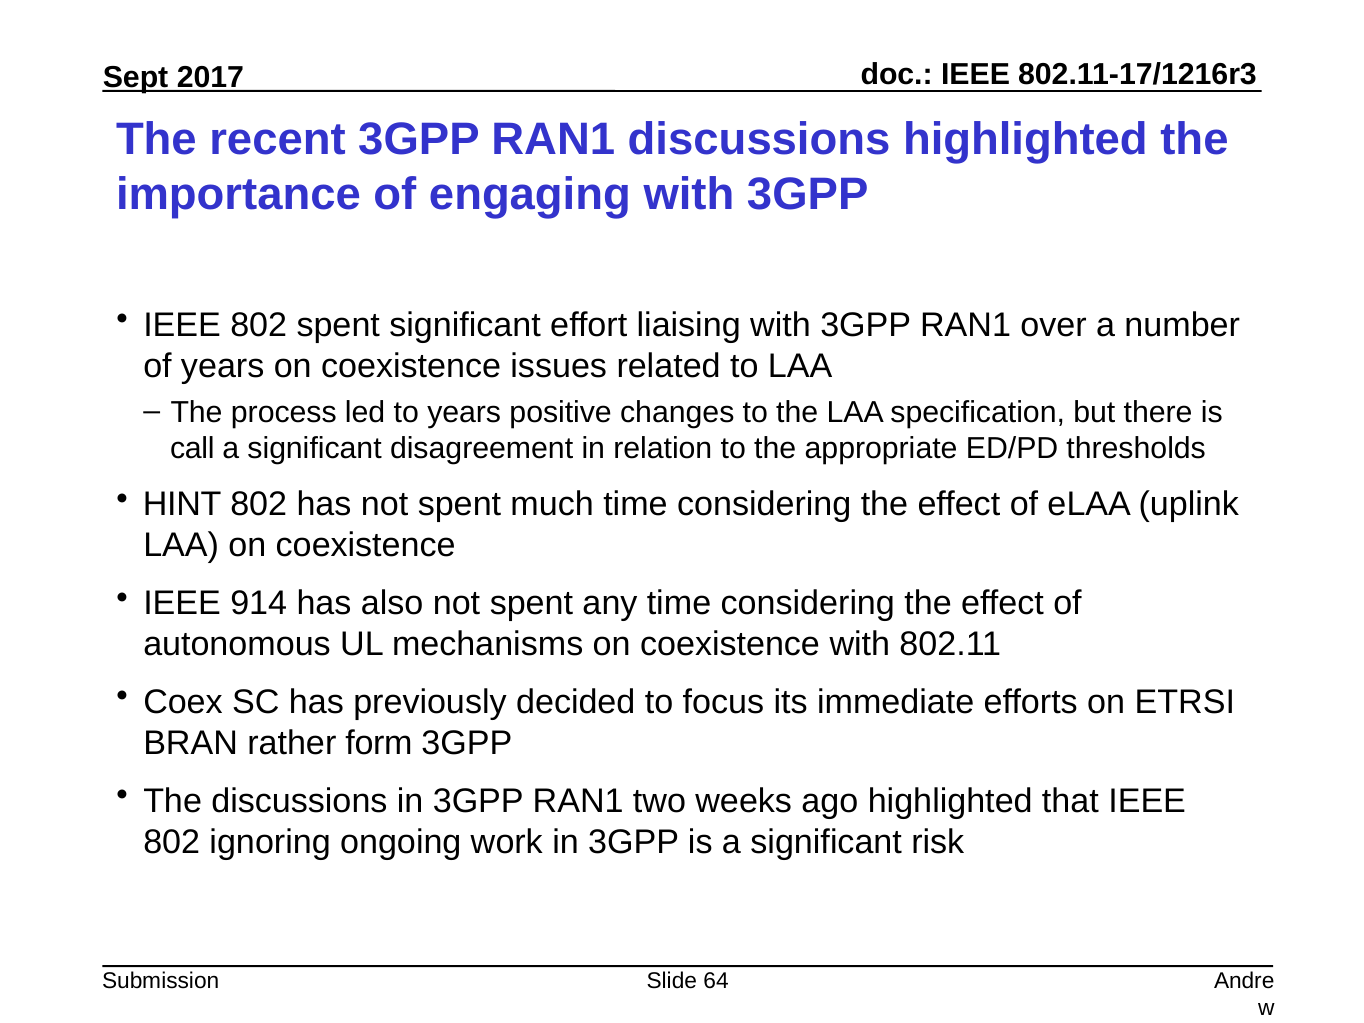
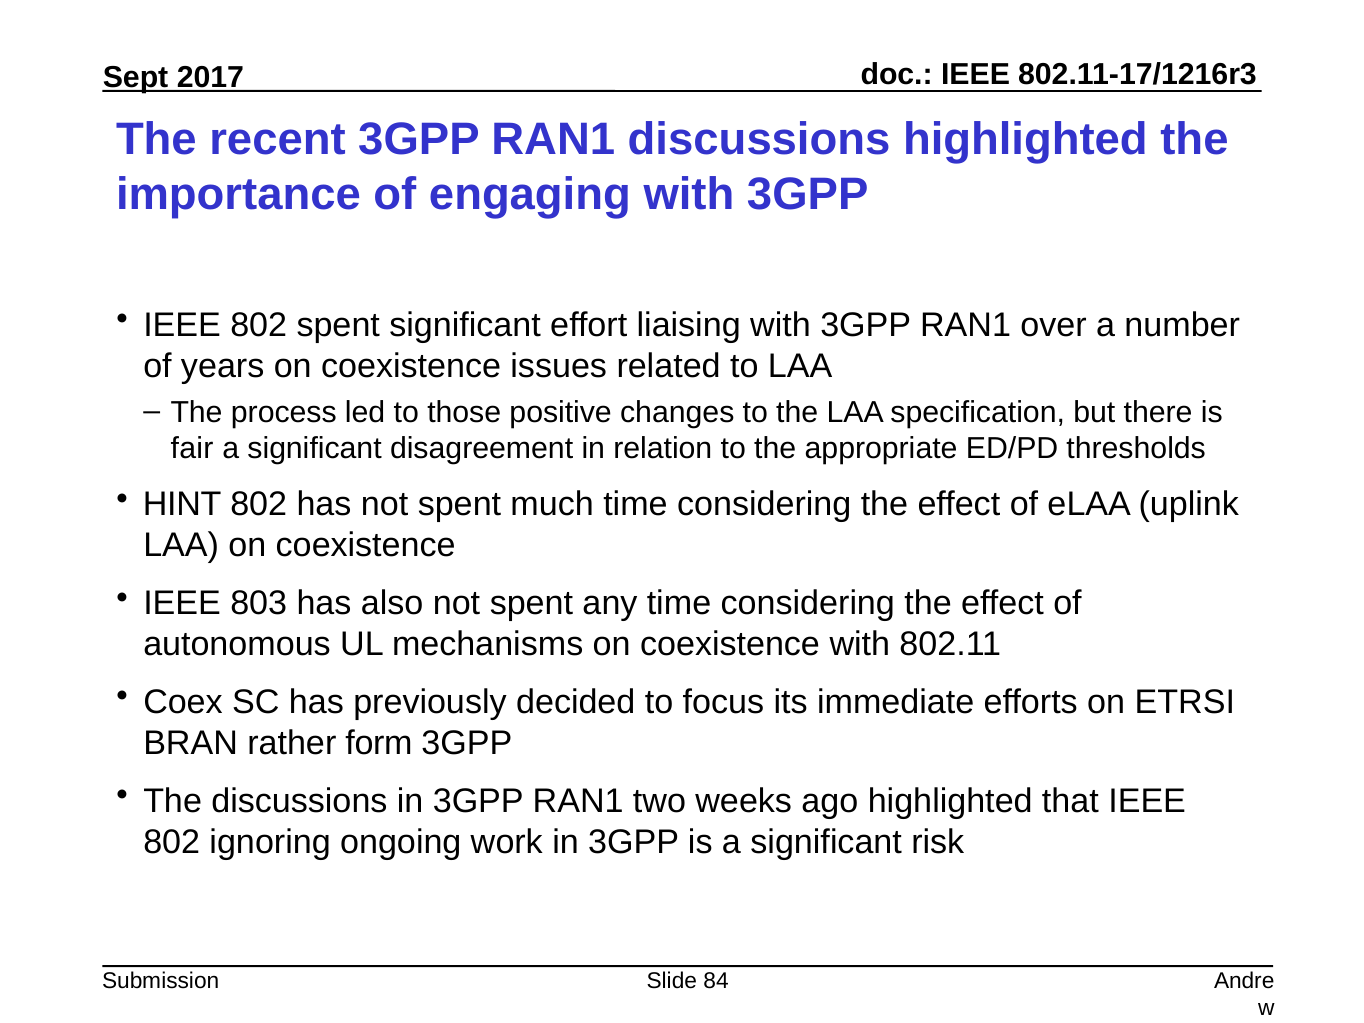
to years: years -> those
call: call -> fair
914: 914 -> 803
64: 64 -> 84
